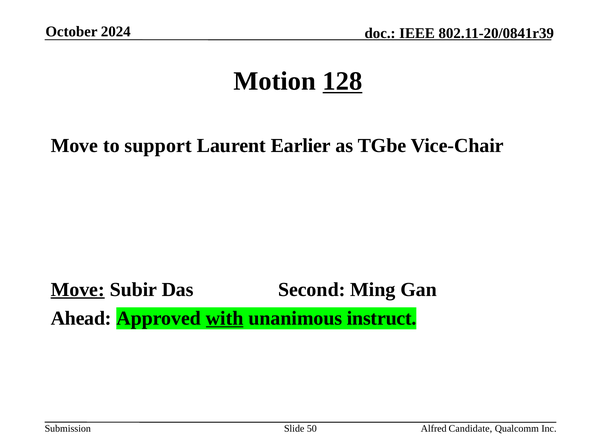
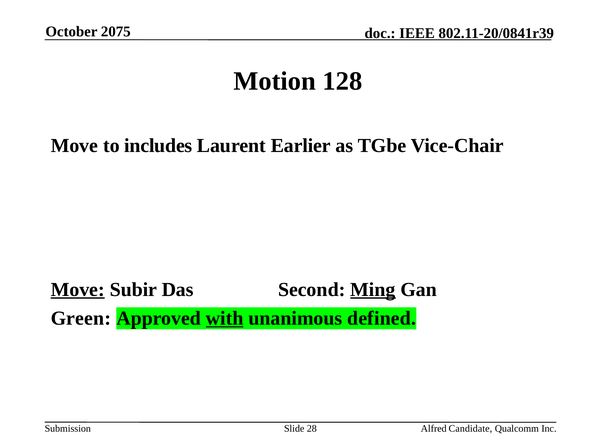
2024: 2024 -> 2075
128 underline: present -> none
support: support -> includes
Ming underline: none -> present
Ahead: Ahead -> Green
instruct: instruct -> defined
50: 50 -> 28
